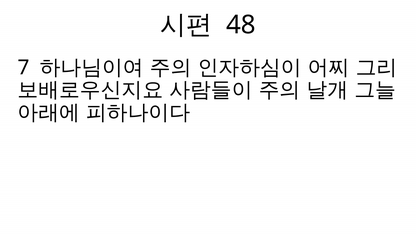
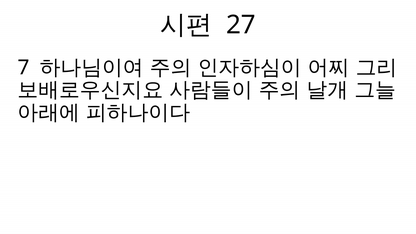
48: 48 -> 27
